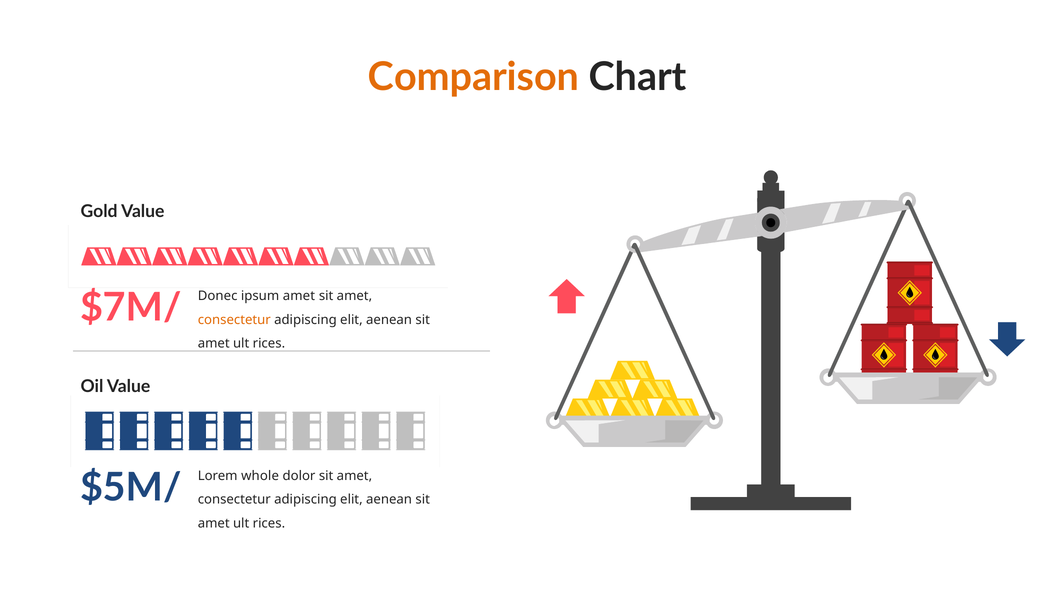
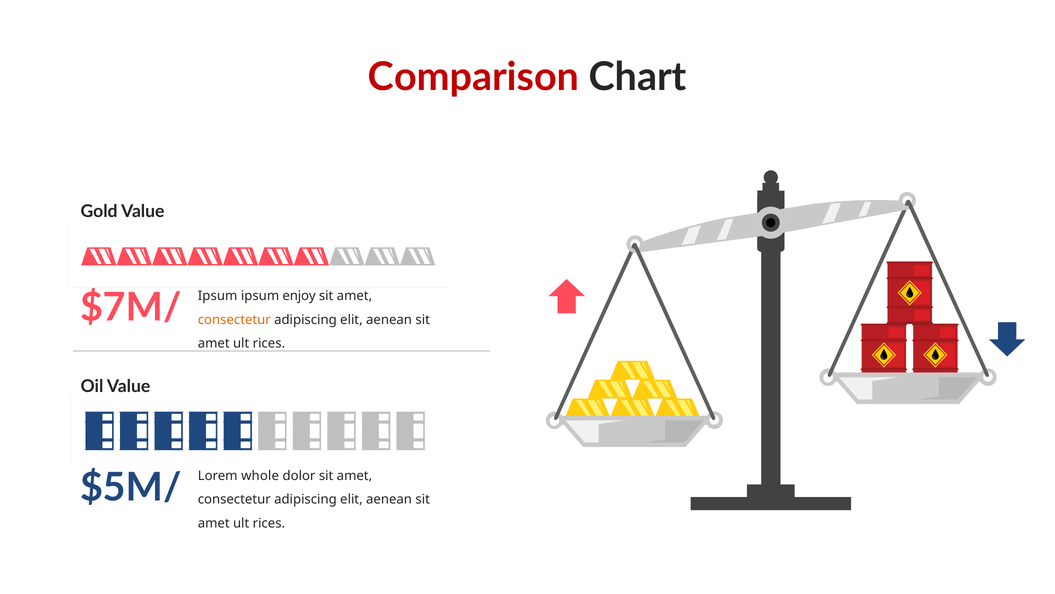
Comparison colour: orange -> red
Donec at (218, 296): Donec -> Ipsum
ipsum amet: amet -> enjoy
